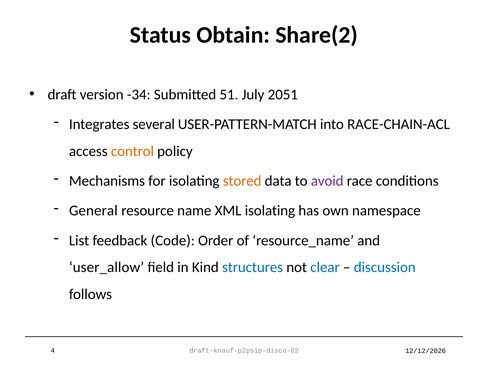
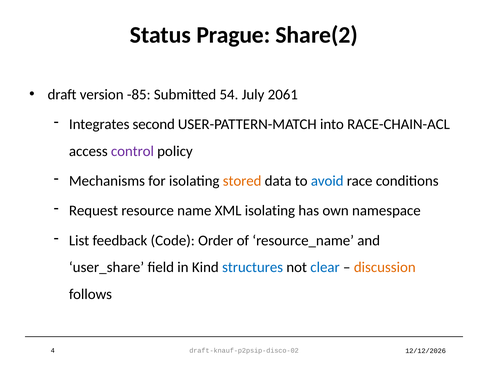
Obtain: Obtain -> Prague
-34: -34 -> -85
51: 51 -> 54
2051: 2051 -> 2061
several: several -> second
control colour: orange -> purple
avoid colour: purple -> blue
General: General -> Request
user_allow: user_allow -> user_share
discussion colour: blue -> orange
